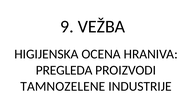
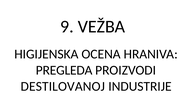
TAMNOZELENE: TAMNOZELENE -> DESTILOVANOJ
